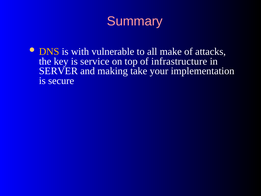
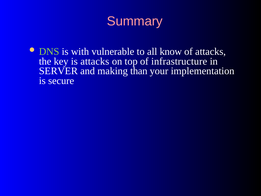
DNS colour: yellow -> light green
make: make -> know
is service: service -> attacks
take: take -> than
